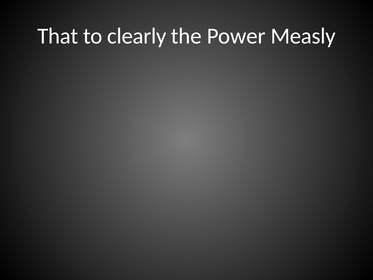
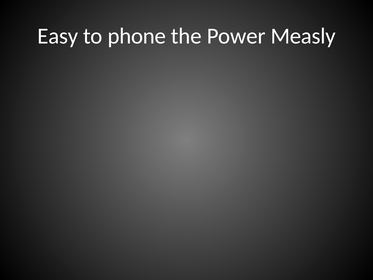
That: That -> Easy
clearly: clearly -> phone
